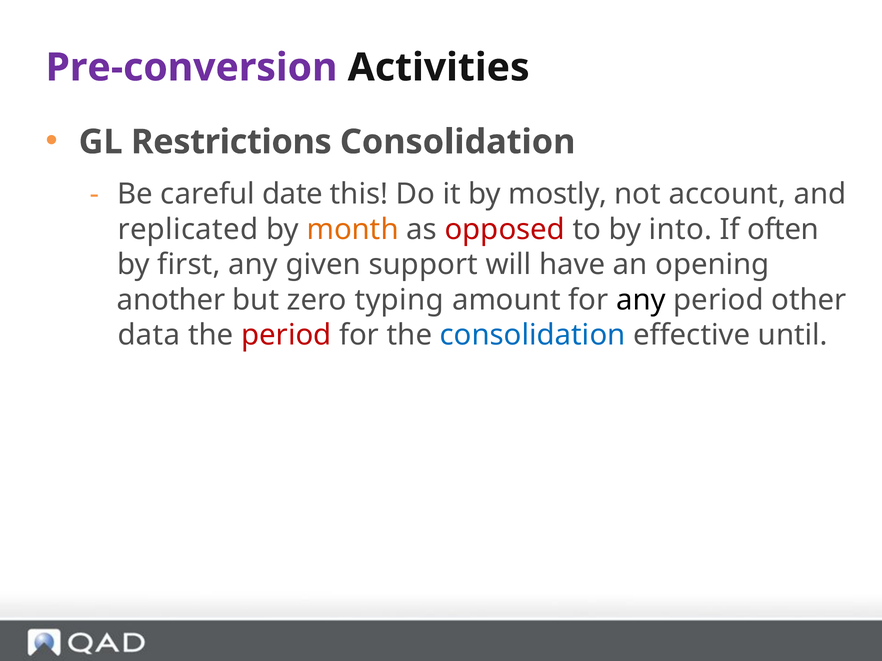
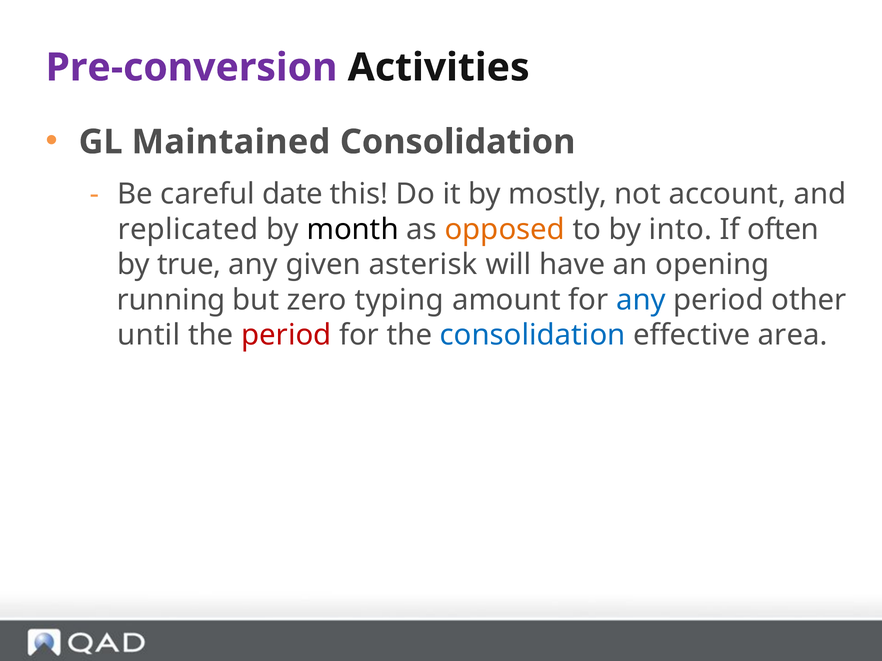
Restrictions: Restrictions -> Maintained
month colour: orange -> black
opposed colour: red -> orange
first: first -> true
support: support -> asterisk
another: another -> running
any at (641, 300) colour: black -> blue
data: data -> until
until: until -> area
